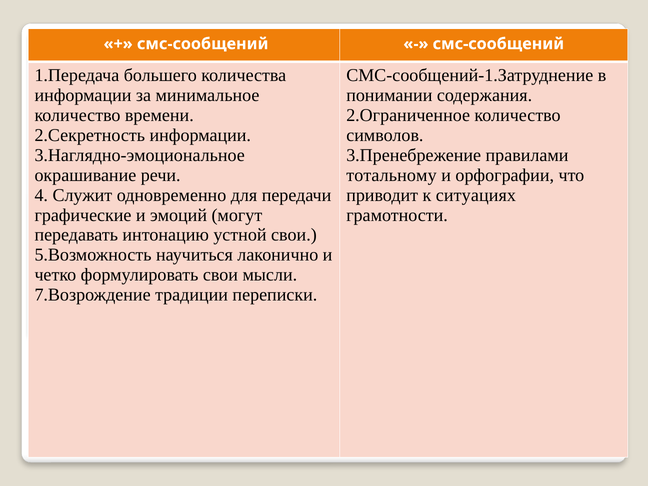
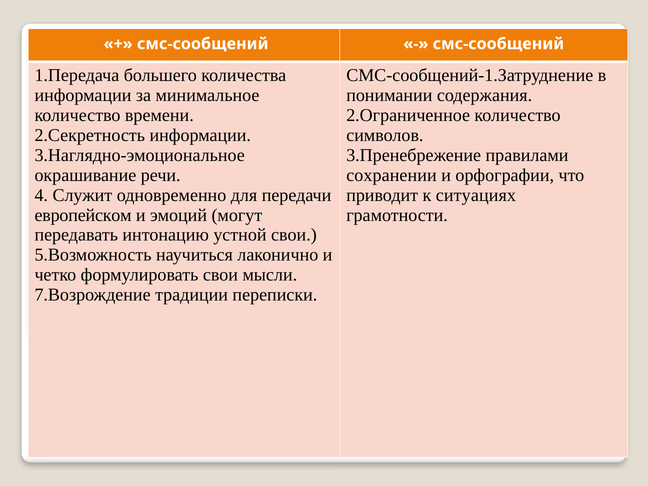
тотальному: тотальному -> сохранении
графические: графические -> европейском
